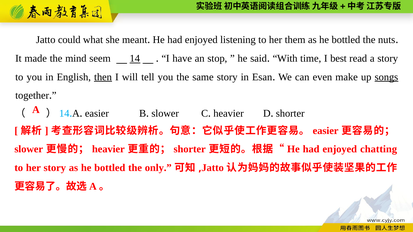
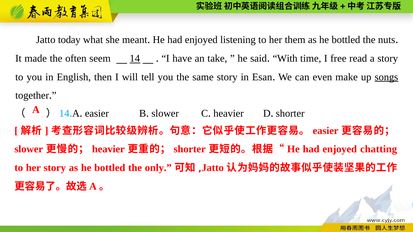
could: could -> today
mind: mind -> often
stop: stop -> take
best: best -> free
then underline: present -> none
